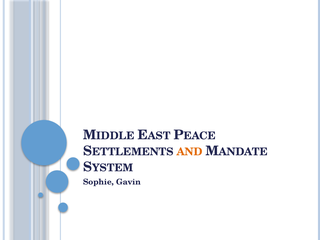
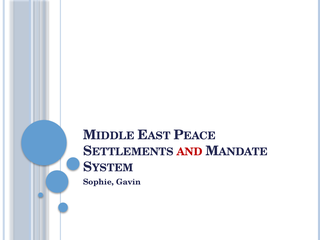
AND colour: orange -> red
